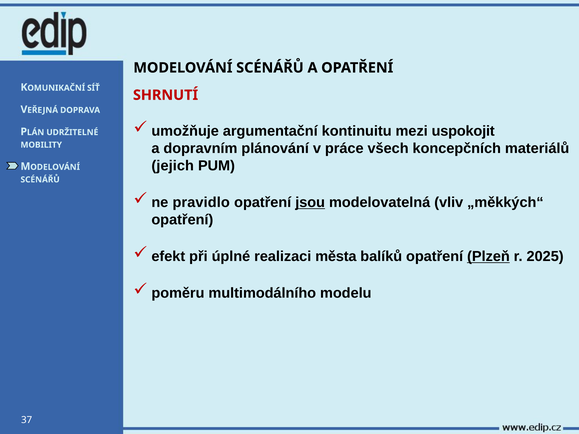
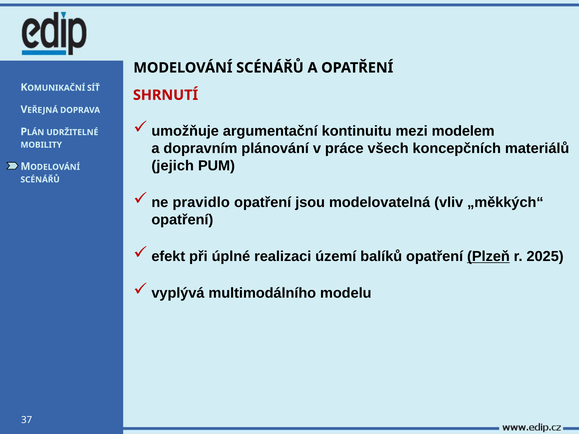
uspokojit: uspokojit -> modelem
jsou underline: present -> none
města: města -> území
poměru: poměru -> vyplývá
